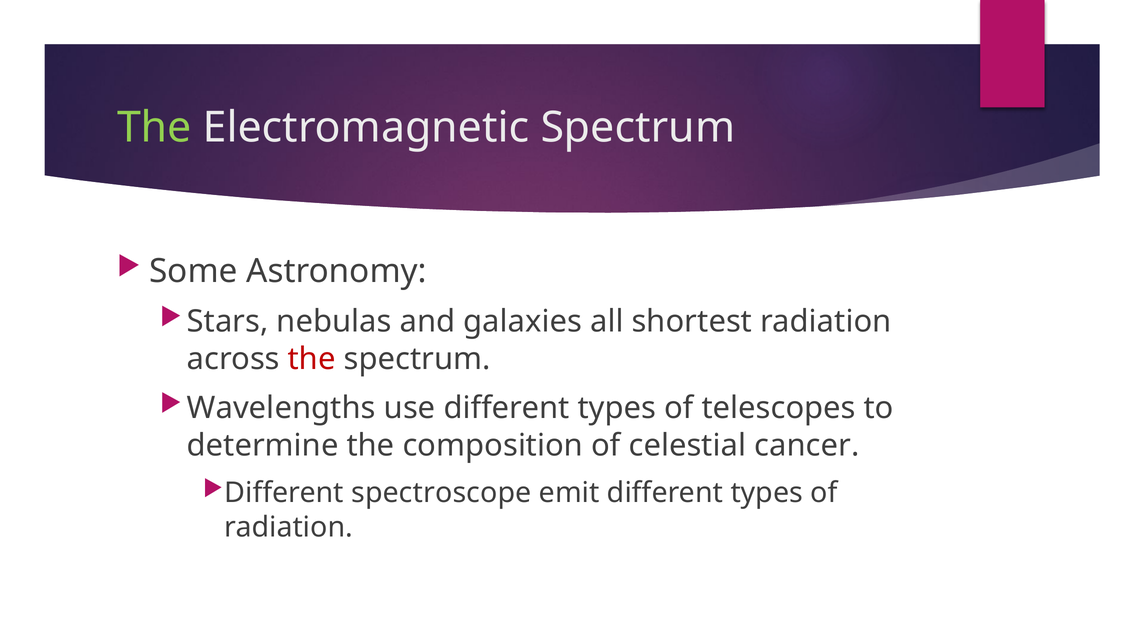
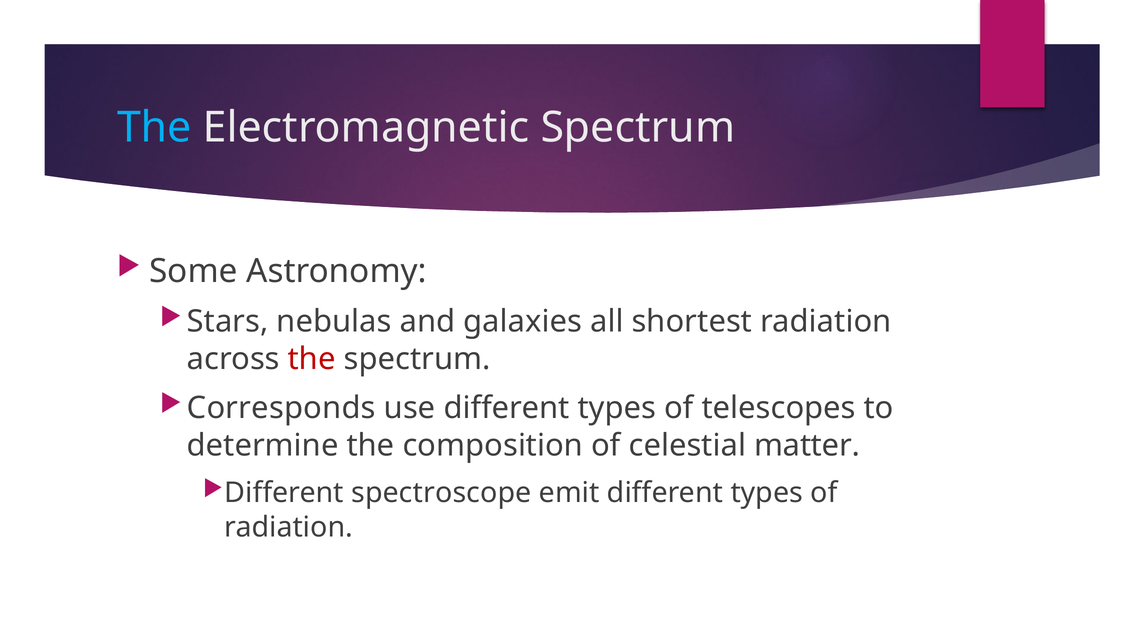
The at (154, 128) colour: light green -> light blue
Wavelengths: Wavelengths -> Corresponds
cancer: cancer -> matter
